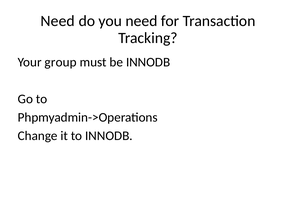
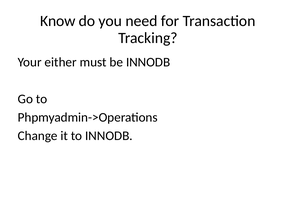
Need at (58, 21): Need -> Know
group: group -> either
